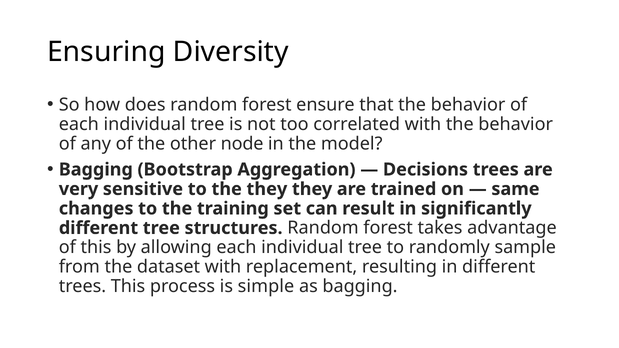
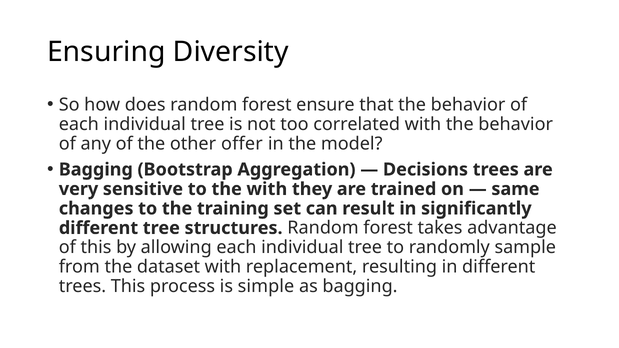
node: node -> offer
the they: they -> with
